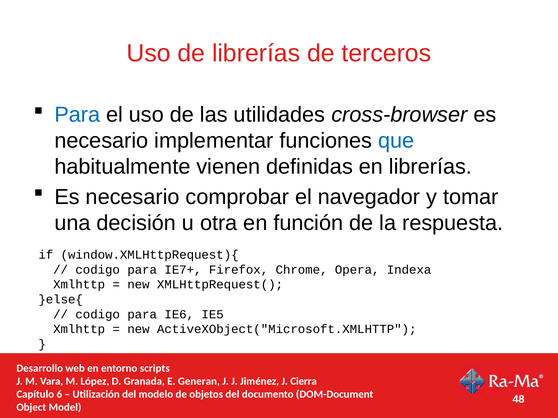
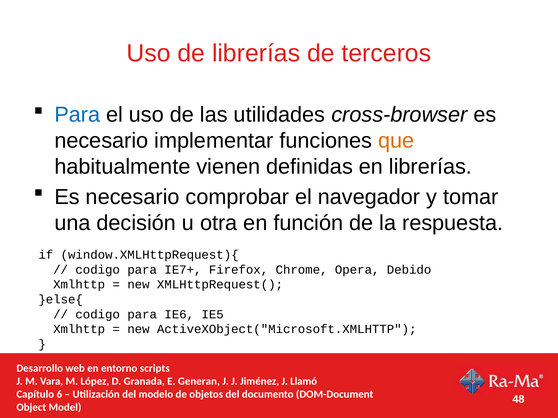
que colour: blue -> orange
Indexa: Indexa -> Debido
Cierra: Cierra -> Llamó
